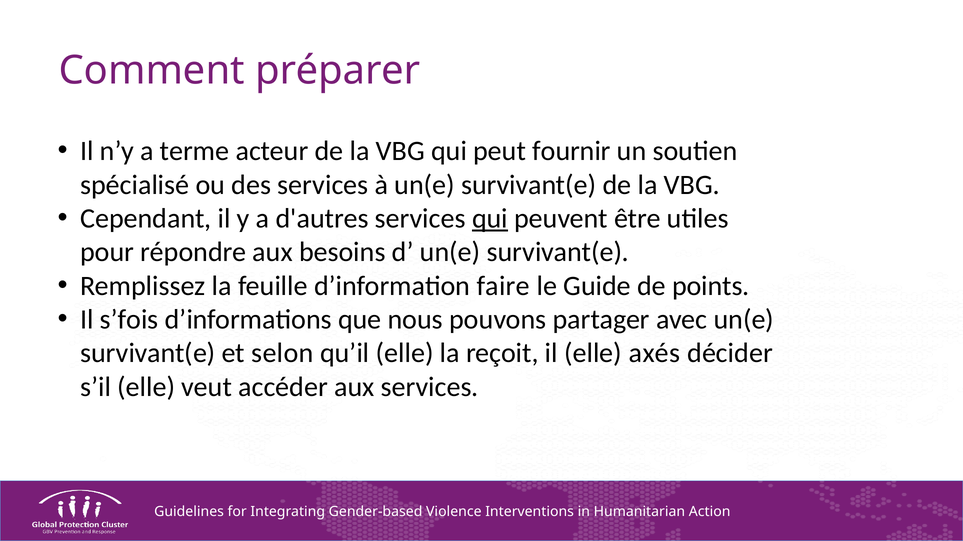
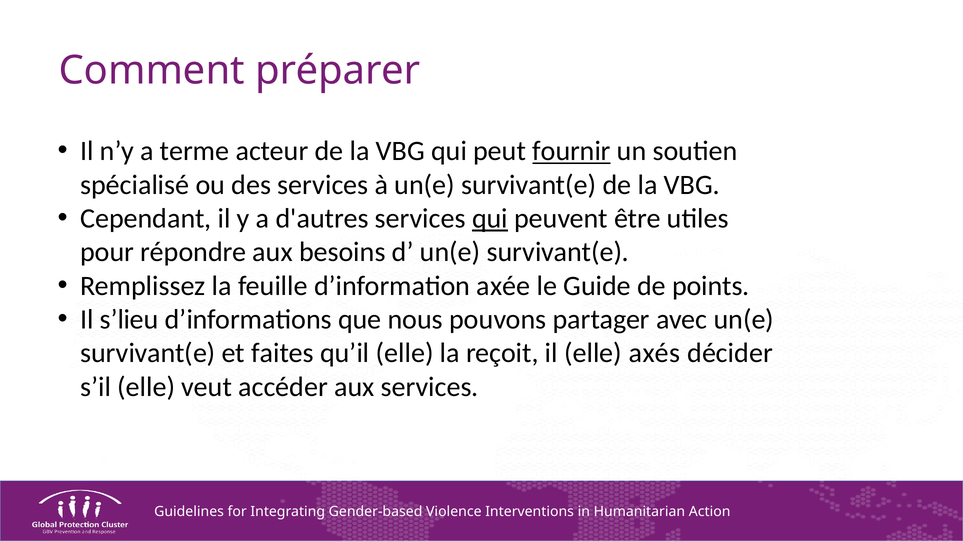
fournir underline: none -> present
faire: faire -> axée
s’fois: s’fois -> s’lieu
selon: selon -> faites
